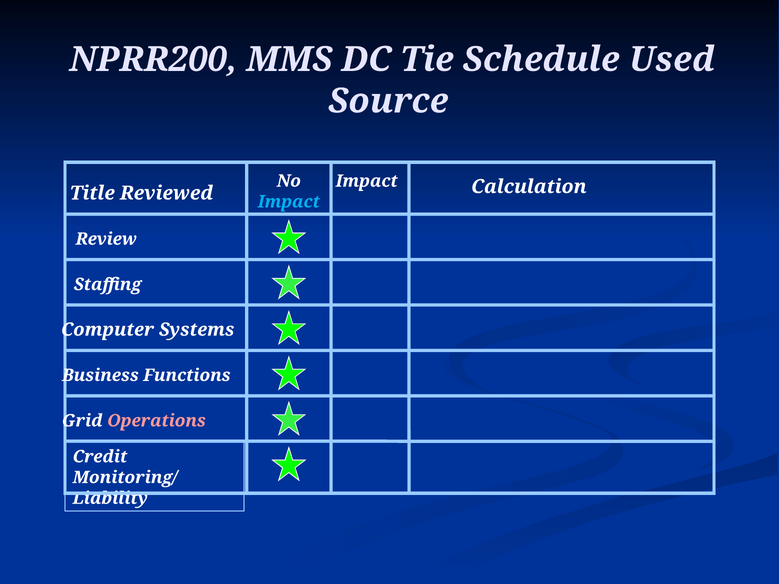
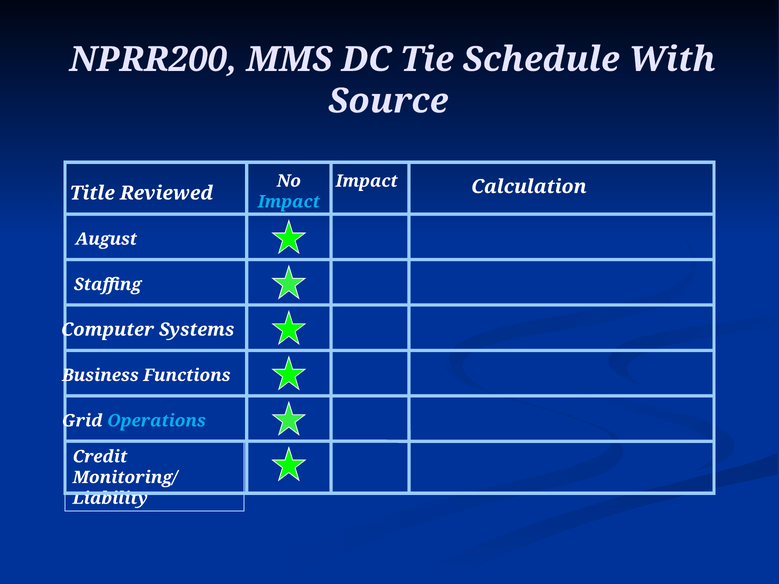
Used: Used -> With
Review: Review -> August
Operations colour: pink -> light blue
